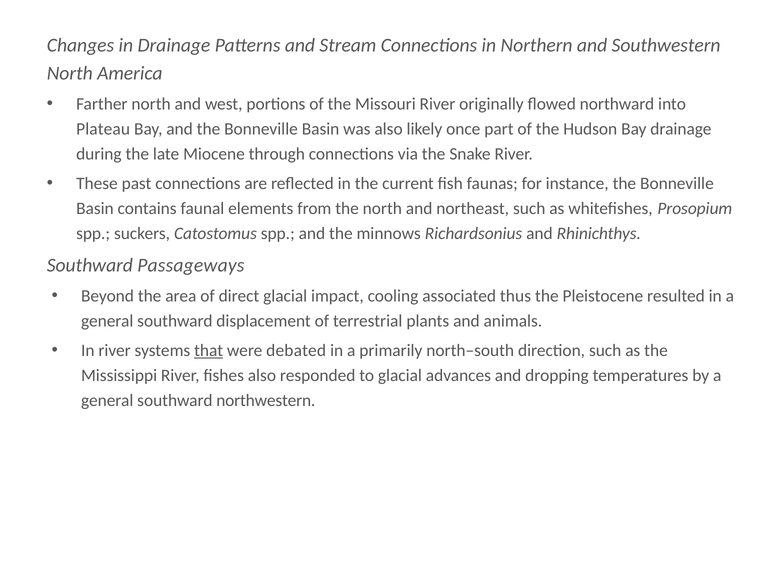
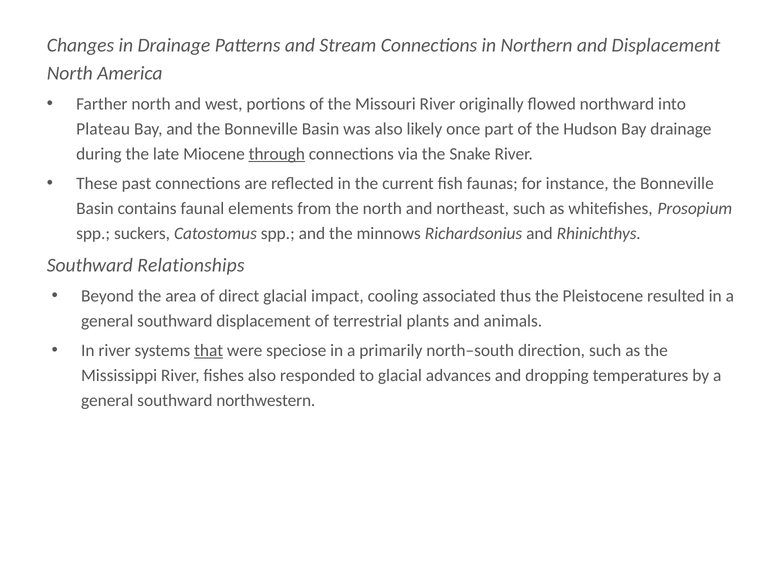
and Southwestern: Southwestern -> Displacement
through underline: none -> present
Passageways: Passageways -> Relationships
debated: debated -> speciose
